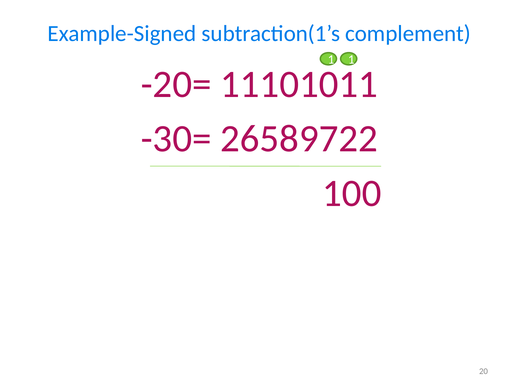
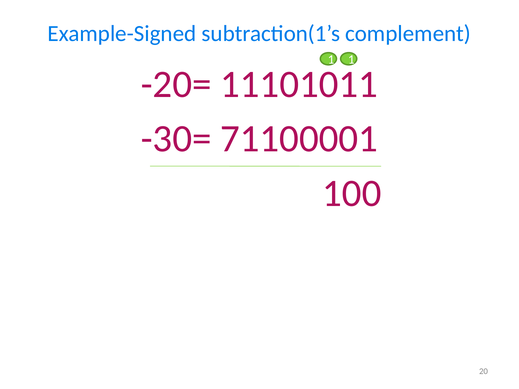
26589722: 26589722 -> 71100001
